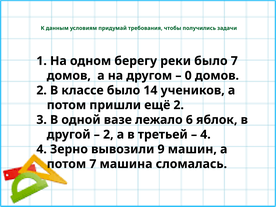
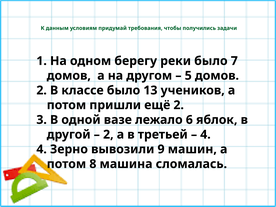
0: 0 -> 5
14: 14 -> 13
потом 7: 7 -> 8
